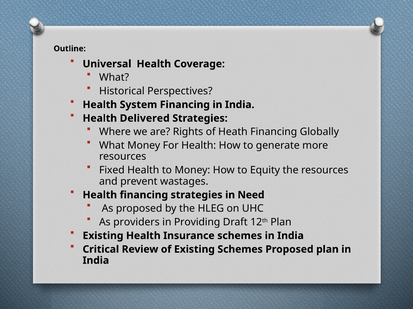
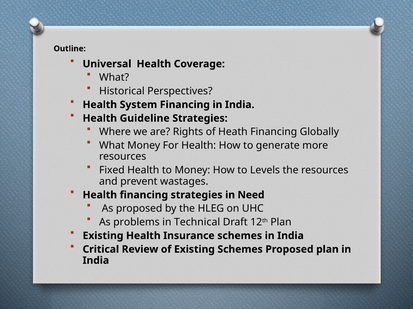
Delivered: Delivered -> Guideline
Equity: Equity -> Levels
providers: providers -> problems
Providing: Providing -> Technical
